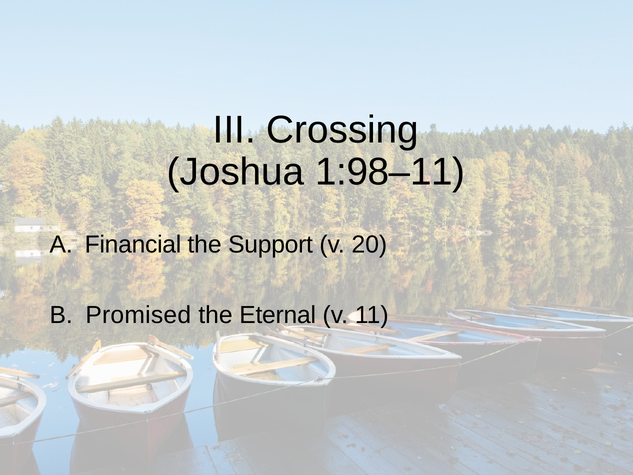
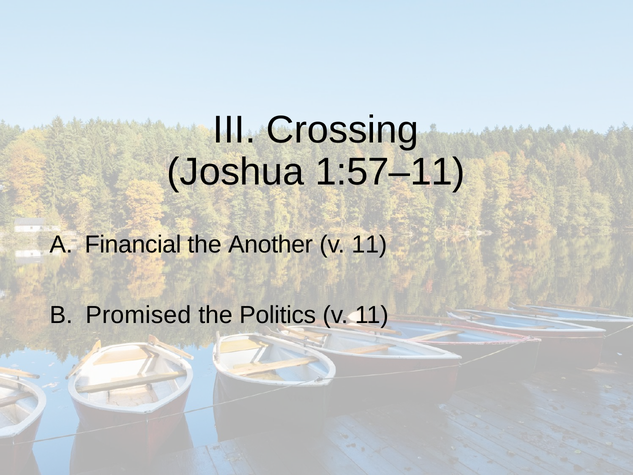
1:98–11: 1:98–11 -> 1:57–11
Support: Support -> Another
20 at (369, 244): 20 -> 11
Eternal: Eternal -> Politics
